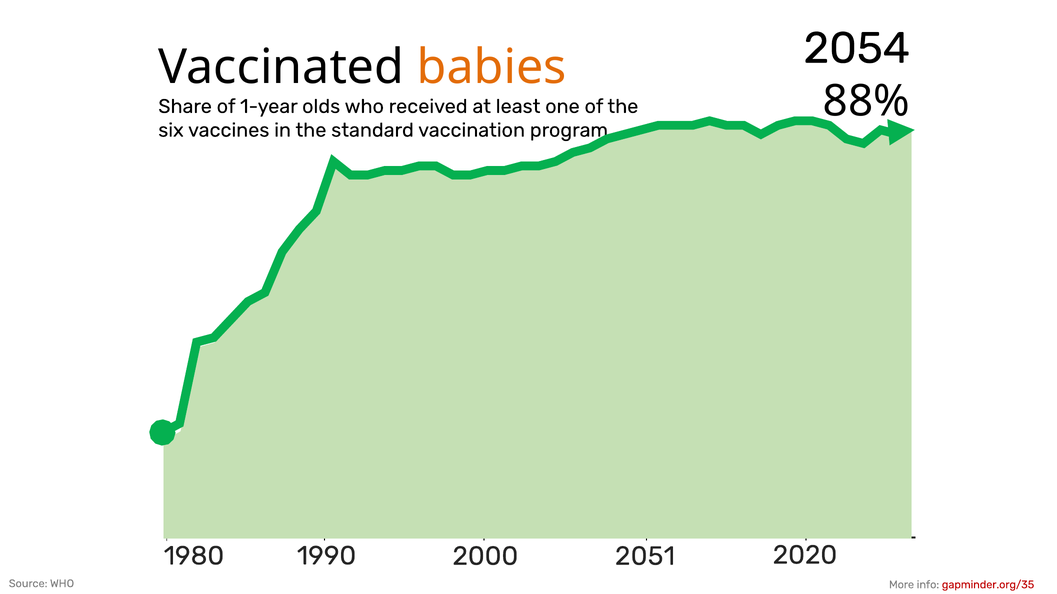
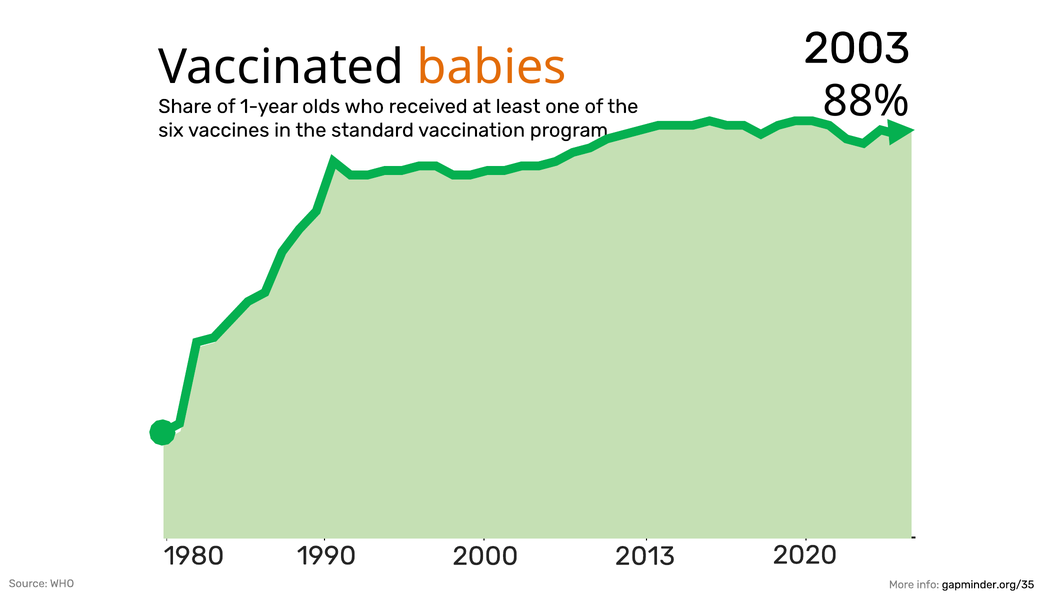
2054: 2054 -> 2003
2051: 2051 -> 2013
gapminder.org/35 colour: red -> black
